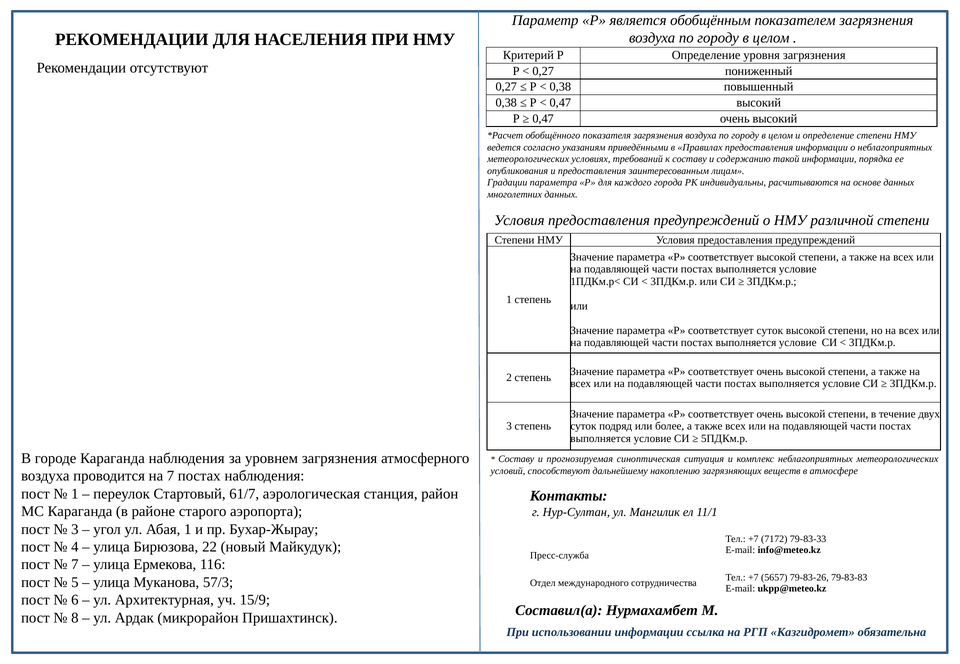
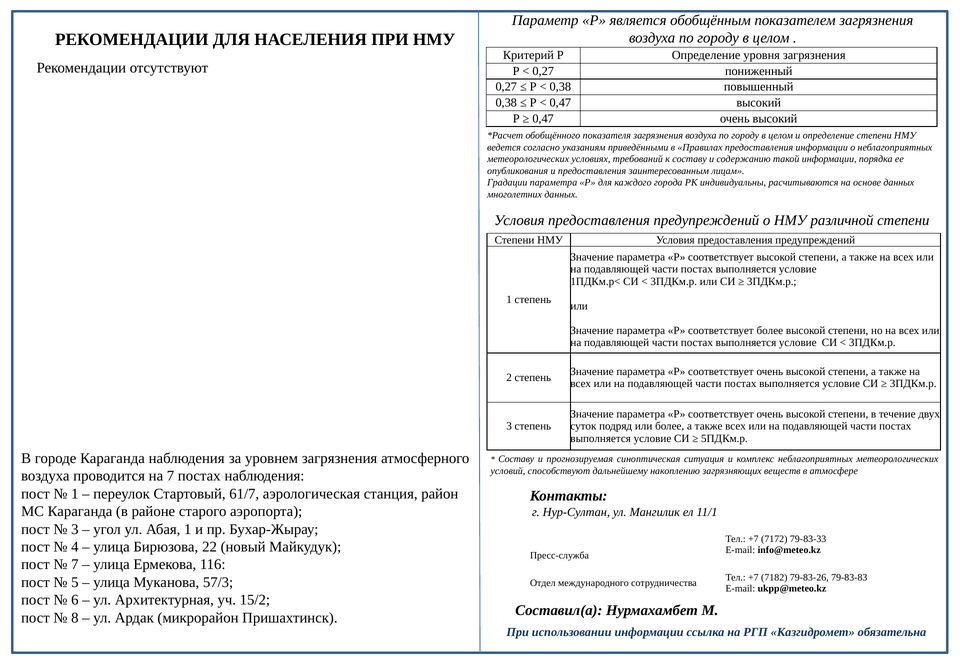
соответствует суток: суток -> более
5657: 5657 -> 7182
15/9: 15/9 -> 15/2
